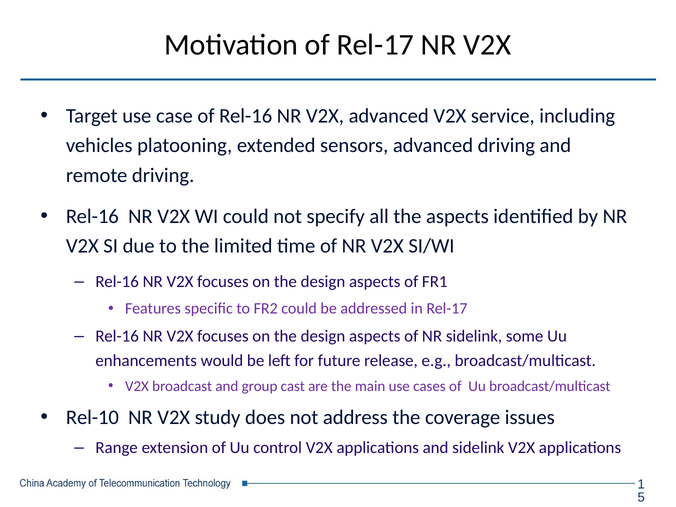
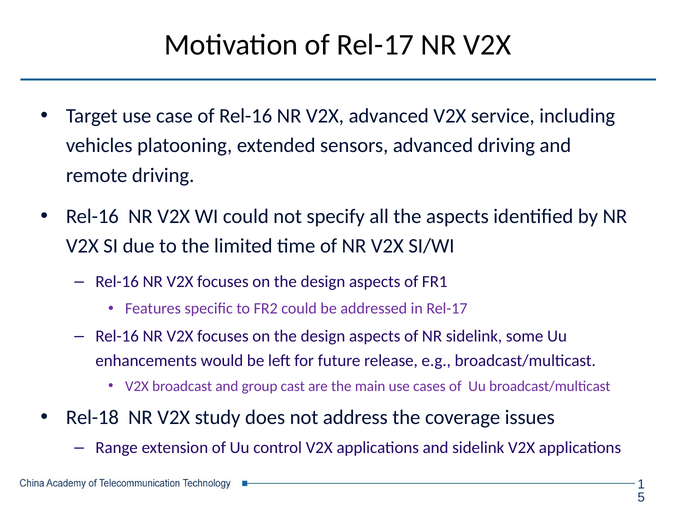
Rel-10: Rel-10 -> Rel-18
